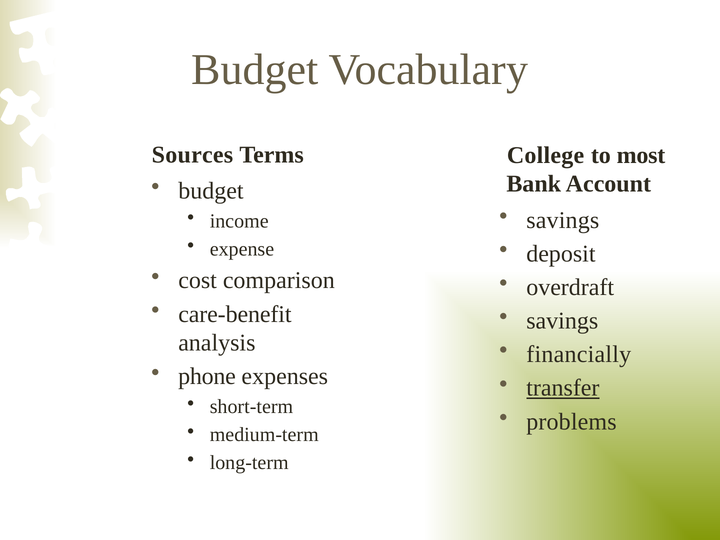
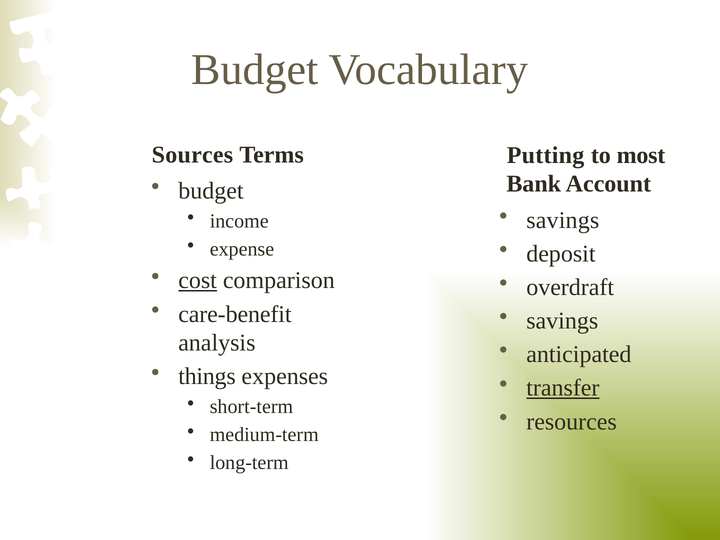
College: College -> Putting
cost underline: none -> present
financially: financially -> anticipated
phone: phone -> things
problems: problems -> resources
